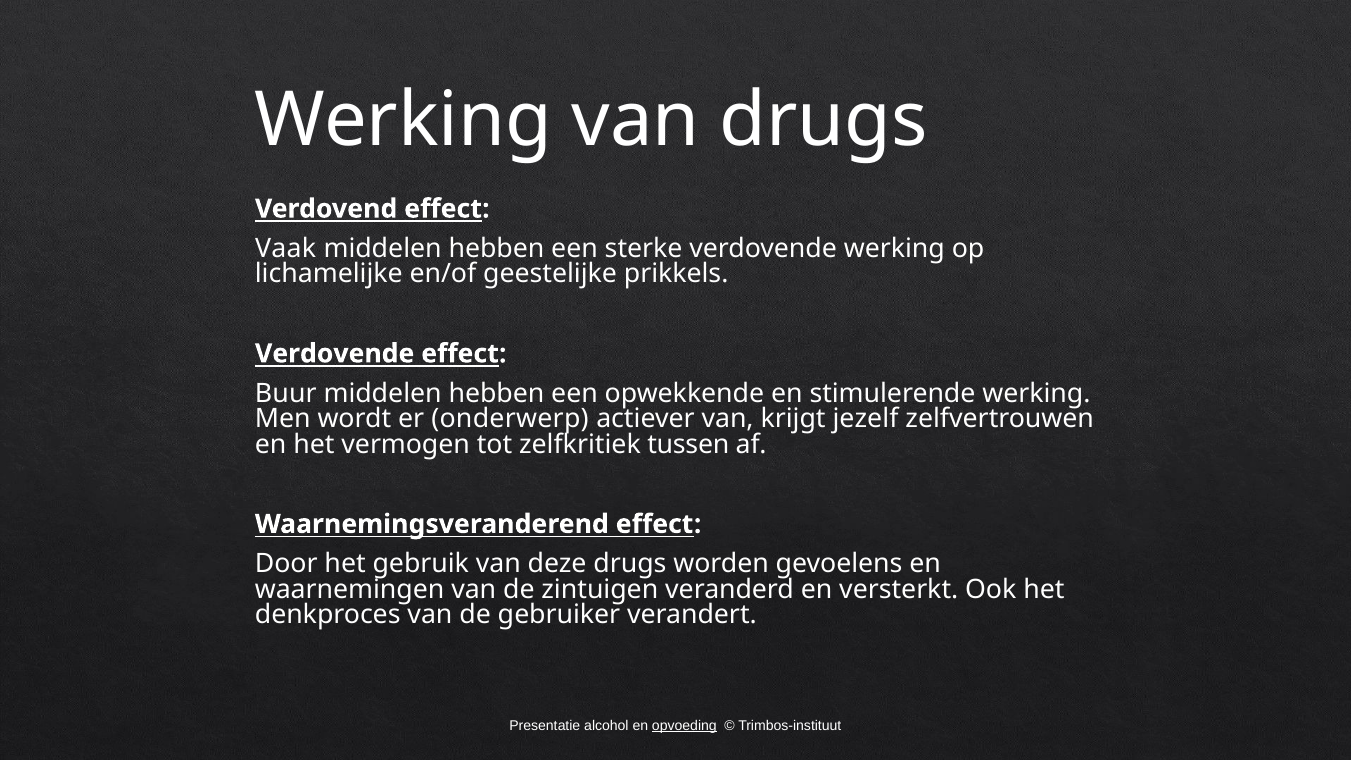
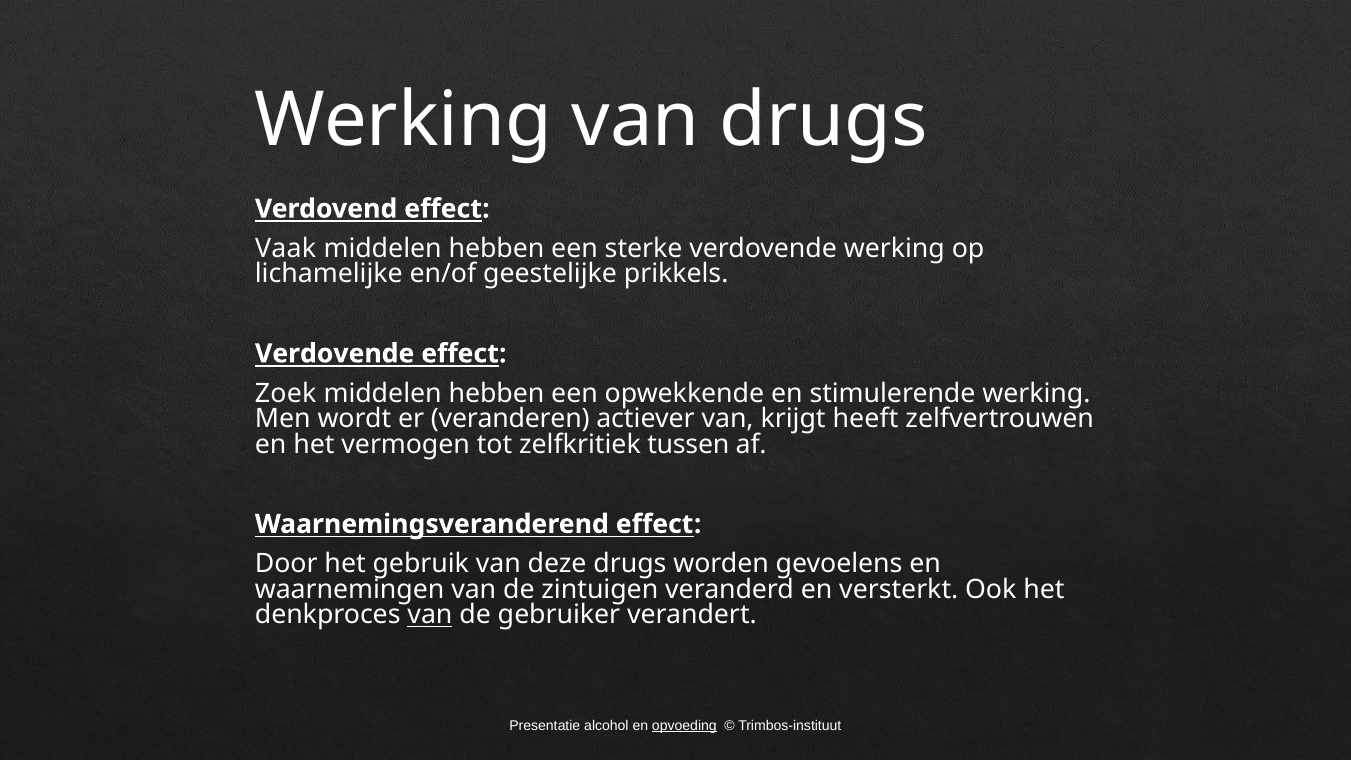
Buur: Buur -> Zoek
onderwerp: onderwerp -> veranderen
jezelf: jezelf -> heeft
van at (430, 615) underline: none -> present
